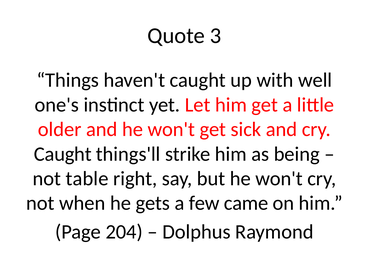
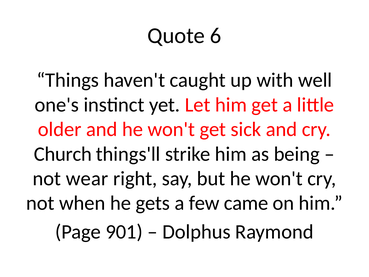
3: 3 -> 6
Caught at (63, 154): Caught -> Church
table: table -> wear
204: 204 -> 901
